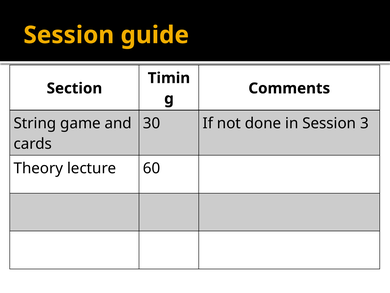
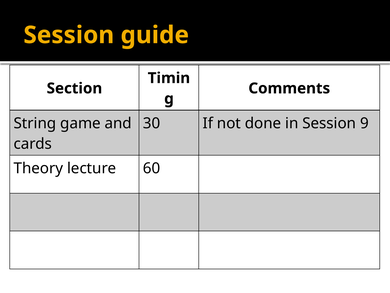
3: 3 -> 9
